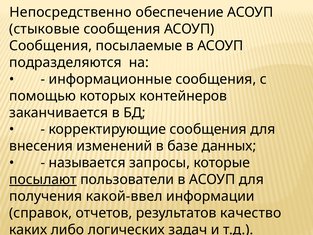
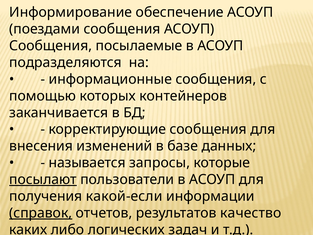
Непосредственно: Непосредственно -> Информирование
стыковые: стыковые -> поездами
какой-ввел: какой-ввел -> какой-если
справок underline: none -> present
